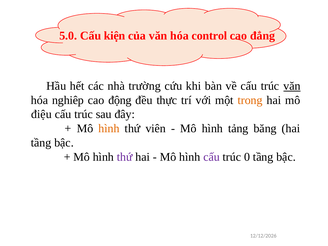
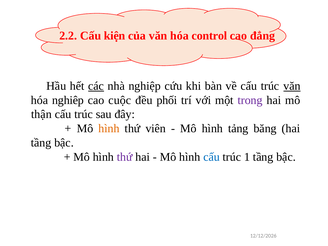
5.0: 5.0 -> 2.2
các underline: none -> present
trường: trường -> nghiệp
động: động -> cuộc
thực: thực -> phối
trong colour: orange -> purple
điệu: điệu -> thận
cấu at (211, 157) colour: purple -> blue
0: 0 -> 1
